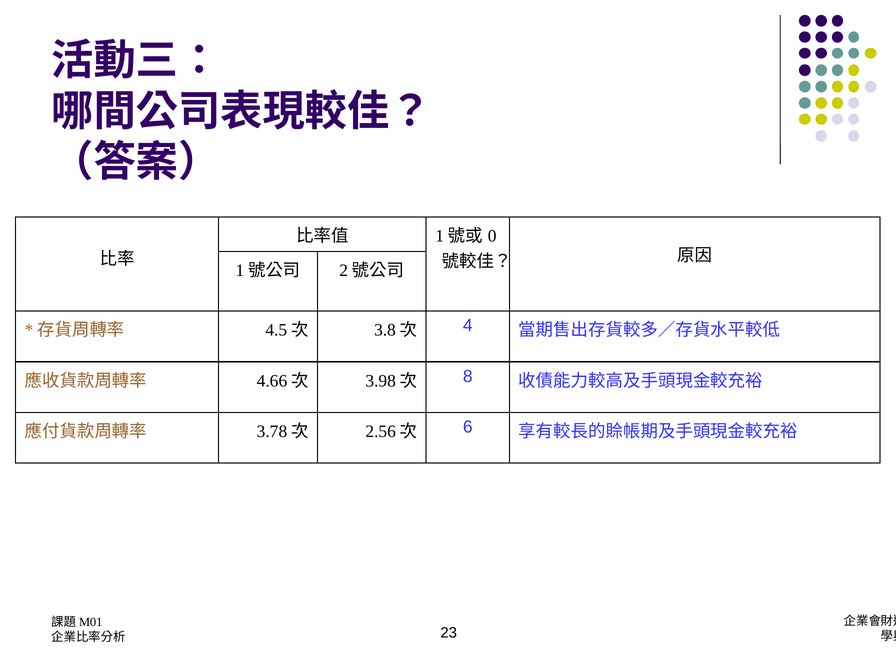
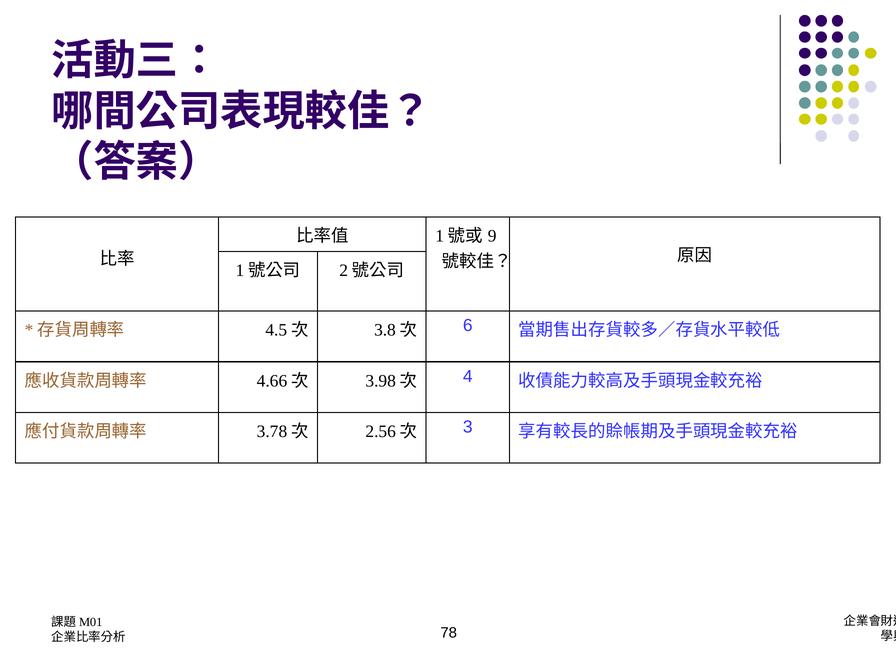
0: 0 -> 9
4: 4 -> 6
8: 8 -> 4
6: 6 -> 3
23: 23 -> 78
